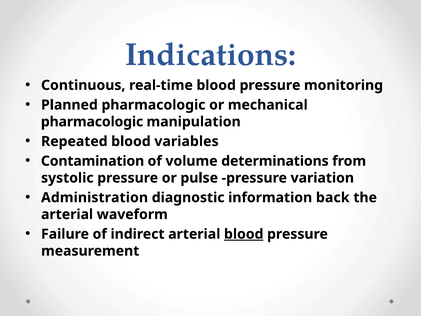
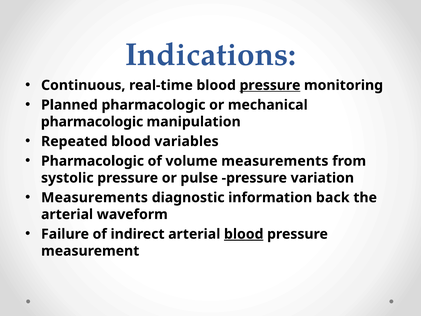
pressure at (270, 85) underline: none -> present
Contamination at (93, 161): Contamination -> Pharmacologic
volume determinations: determinations -> measurements
Administration at (95, 197): Administration -> Measurements
